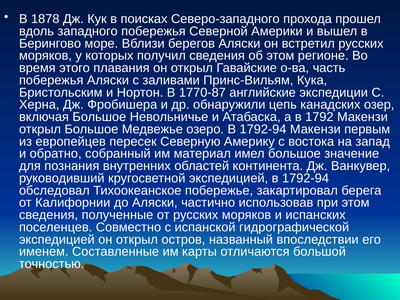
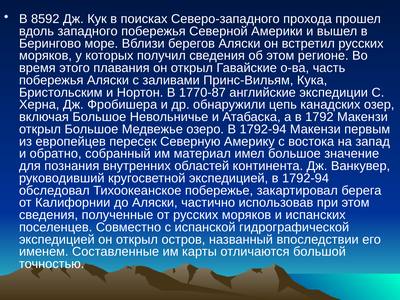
1878: 1878 -> 8592
